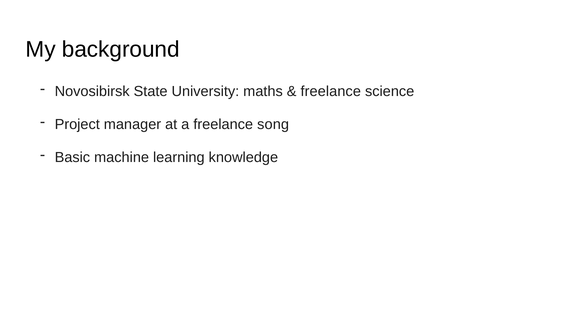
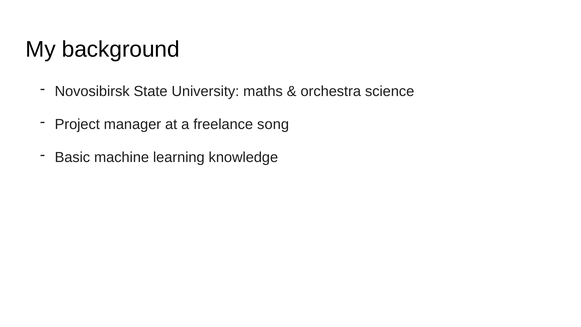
freelance at (331, 91): freelance -> orchestra
